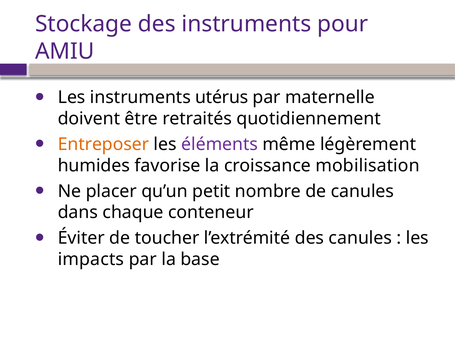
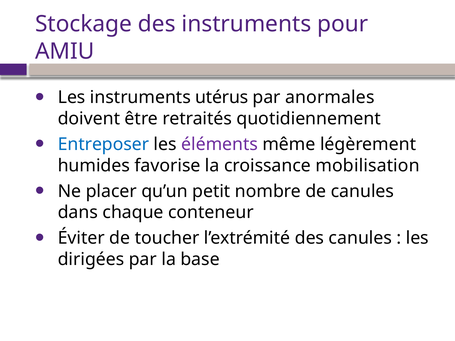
maternelle: maternelle -> anormales
Entreposer colour: orange -> blue
impacts: impacts -> dirigées
